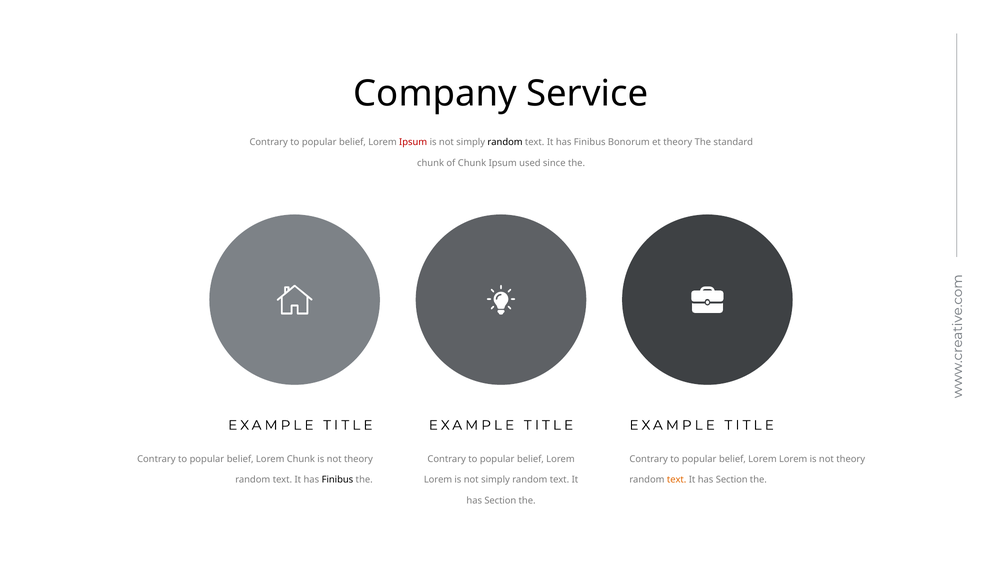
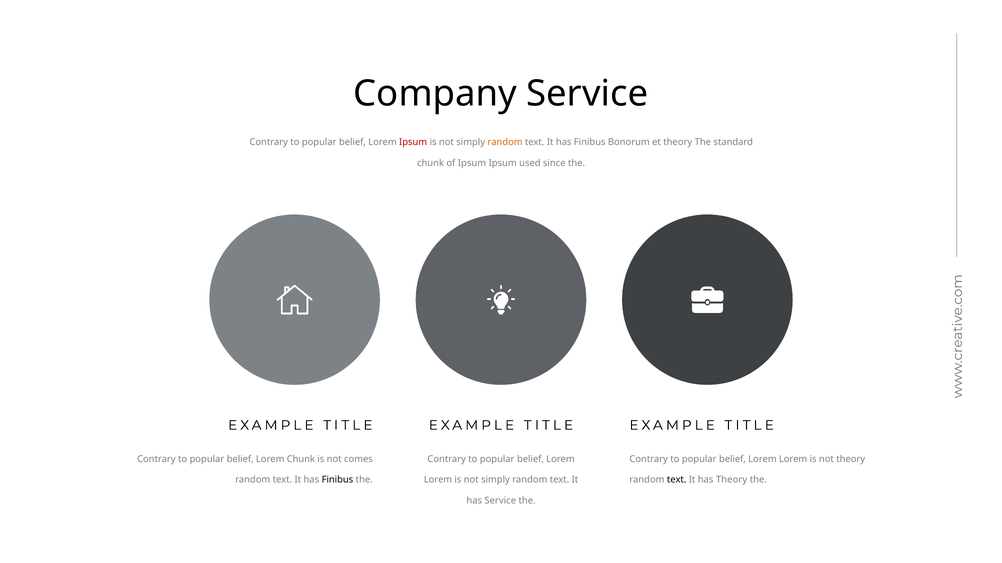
random at (505, 142) colour: black -> orange
of Chunk: Chunk -> Ipsum
theory at (358, 459): theory -> comes
text at (677, 480) colour: orange -> black
Section at (732, 480): Section -> Theory
Section at (500, 501): Section -> Service
